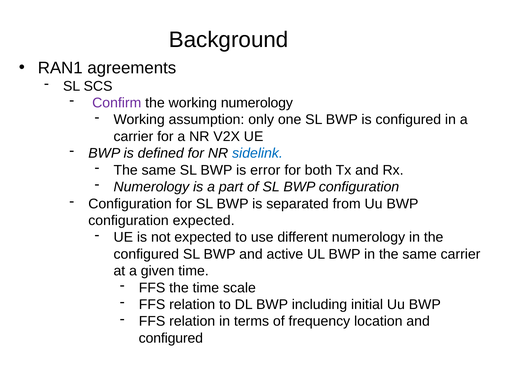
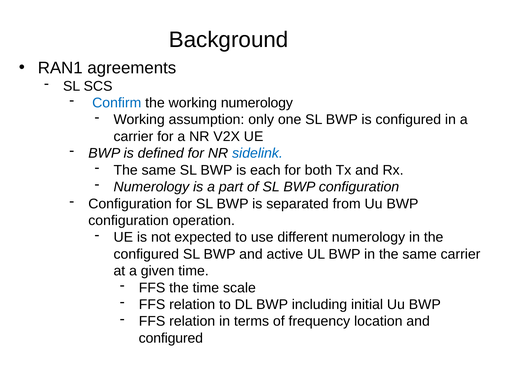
Confirm colour: purple -> blue
error: error -> each
configuration expected: expected -> operation
